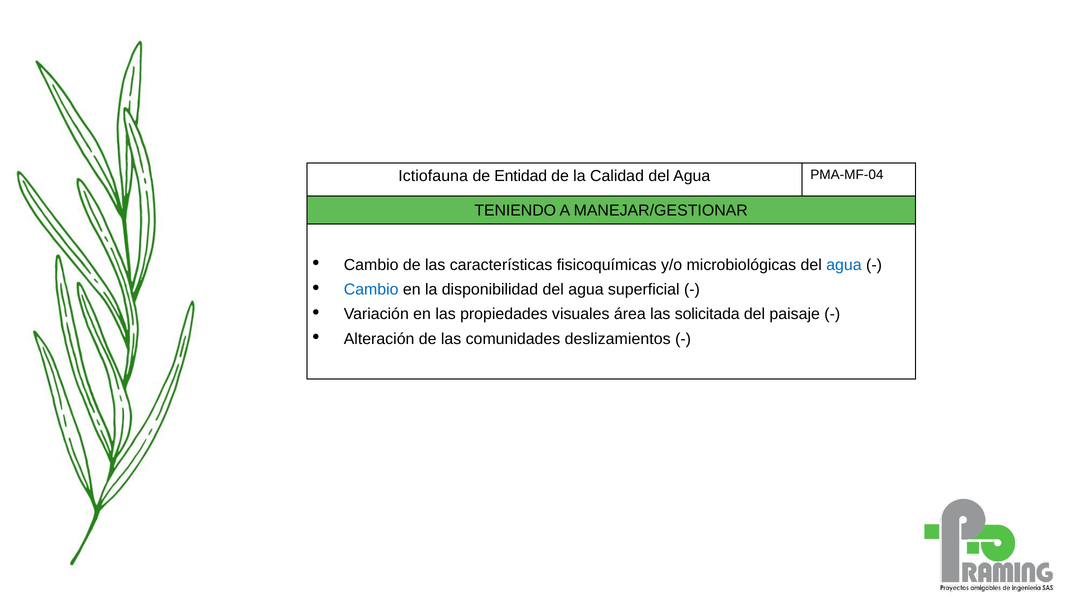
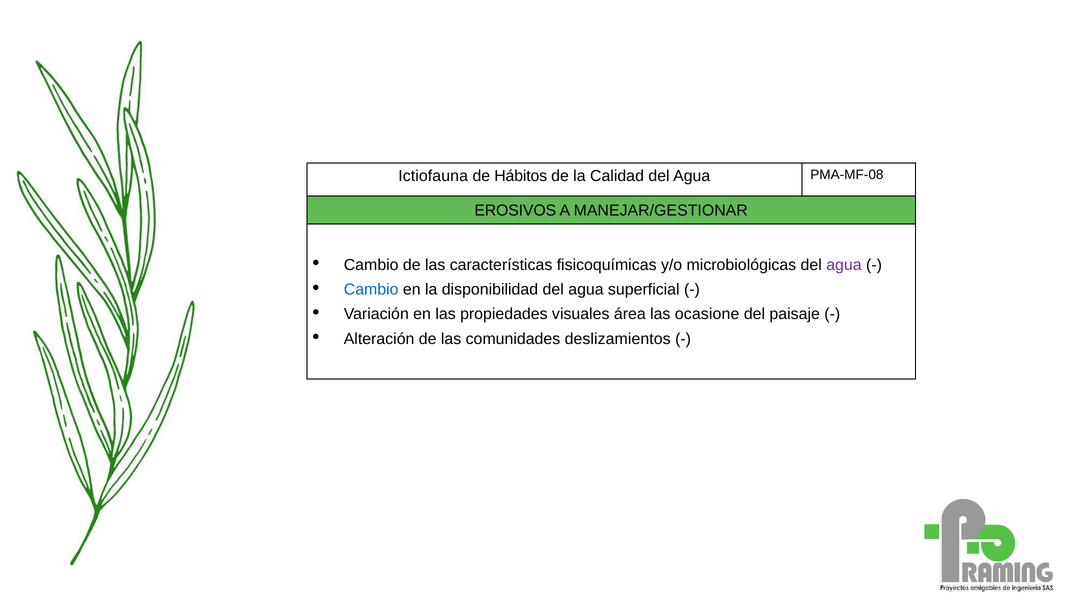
Entidad: Entidad -> Hábitos
PMA-MF-04: PMA-MF-04 -> PMA-MF-08
TENIENDO: TENIENDO -> EROSIVOS
agua at (844, 265) colour: blue -> purple
solicitada: solicitada -> ocasione
